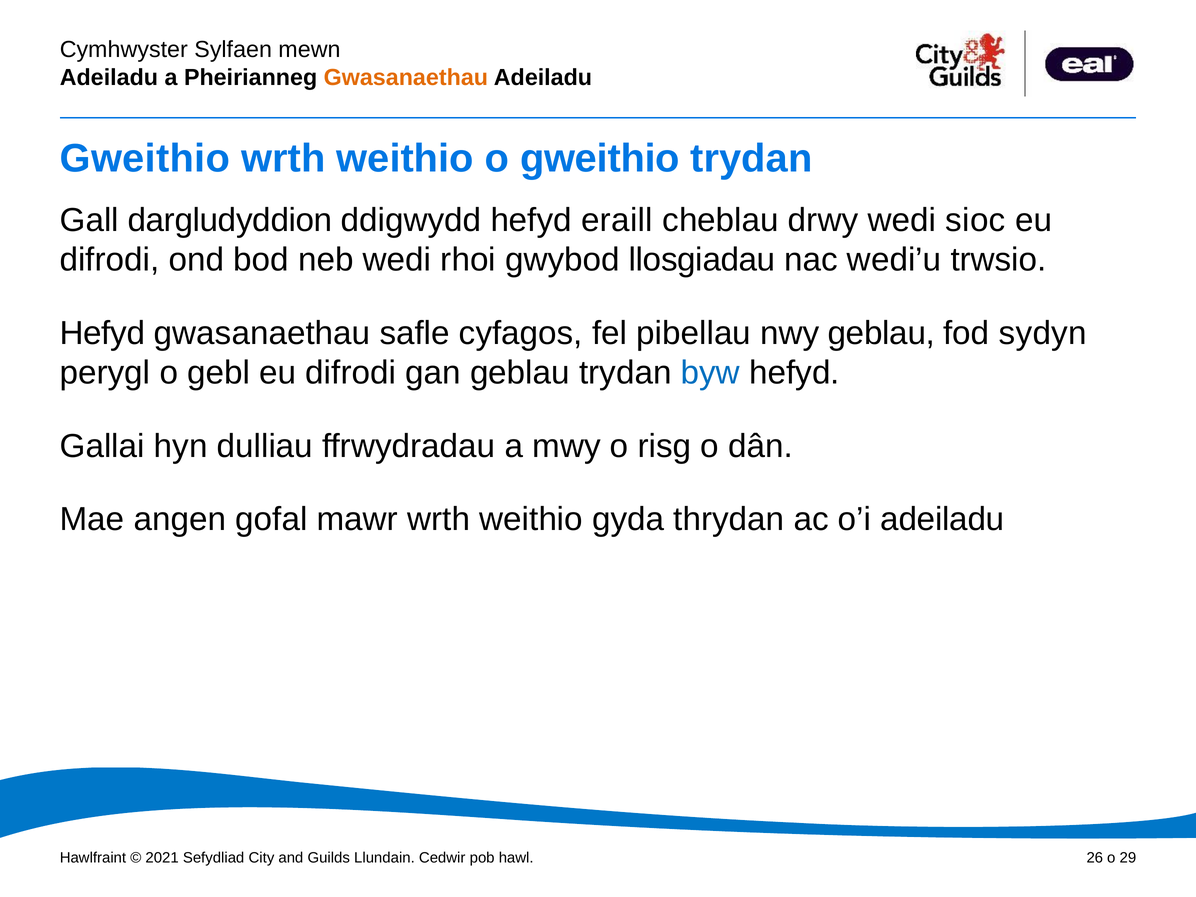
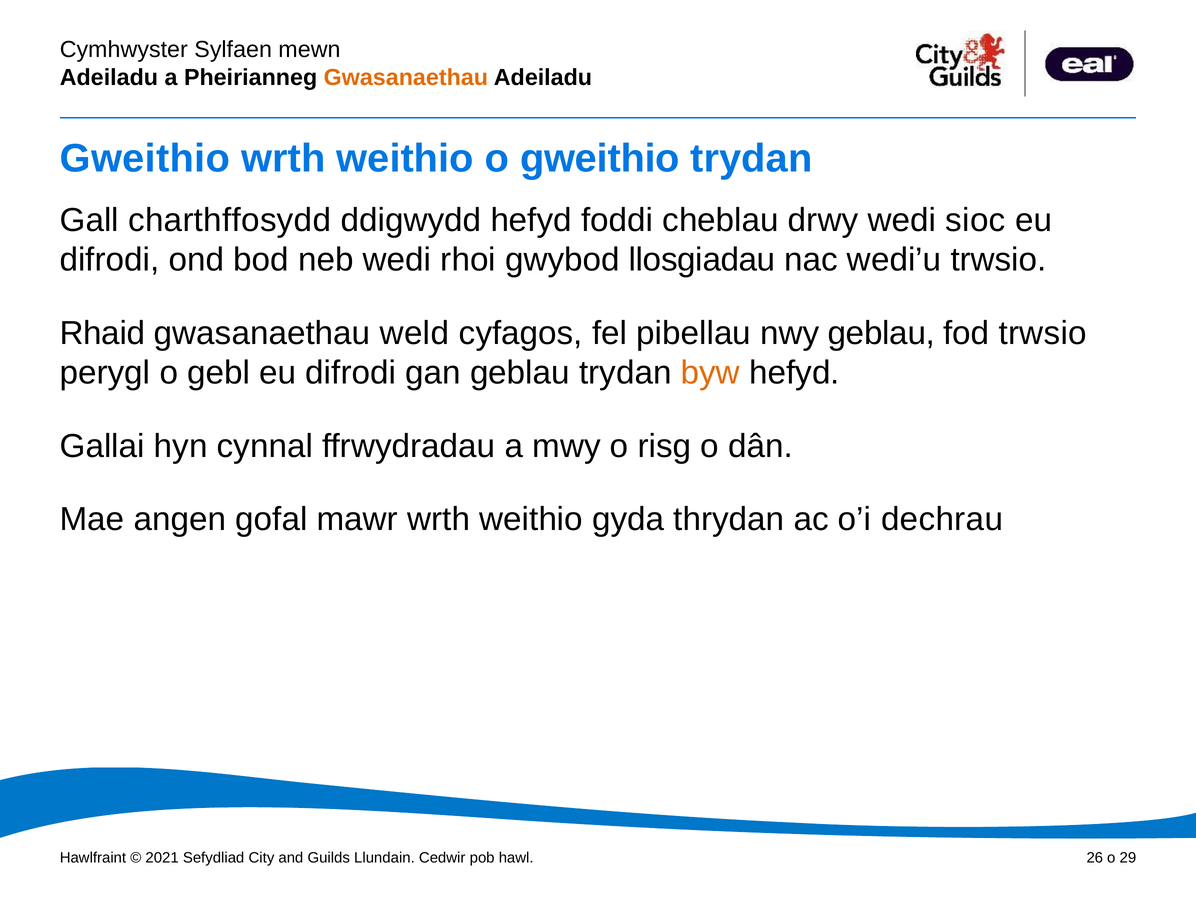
dargludyddion: dargludyddion -> charthffosydd
eraill: eraill -> foddi
Hefyd at (102, 333): Hefyd -> Rhaid
safle: safle -> weld
fod sydyn: sydyn -> trwsio
byw colour: blue -> orange
dulliau: dulliau -> cynnal
o’i adeiladu: adeiladu -> dechrau
